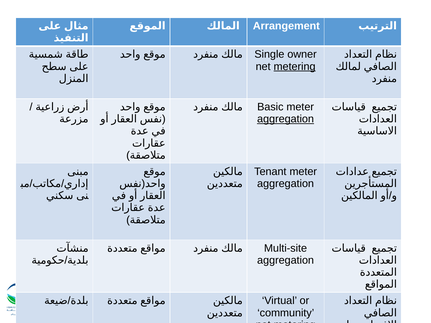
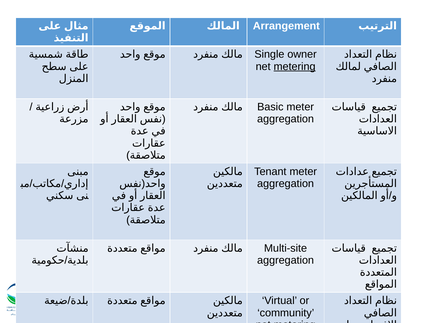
aggregation at (286, 119) underline: present -> none
